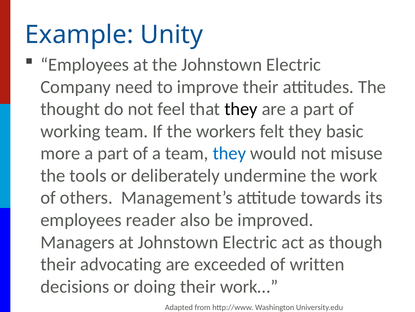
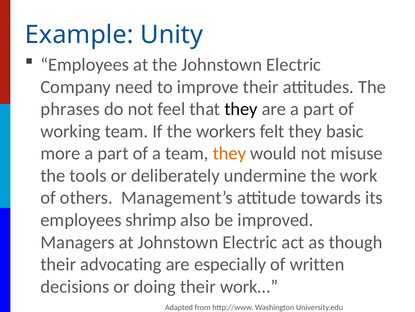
thought: thought -> phrases
they at (229, 153) colour: blue -> orange
reader: reader -> shrimp
exceeded: exceeded -> especially
